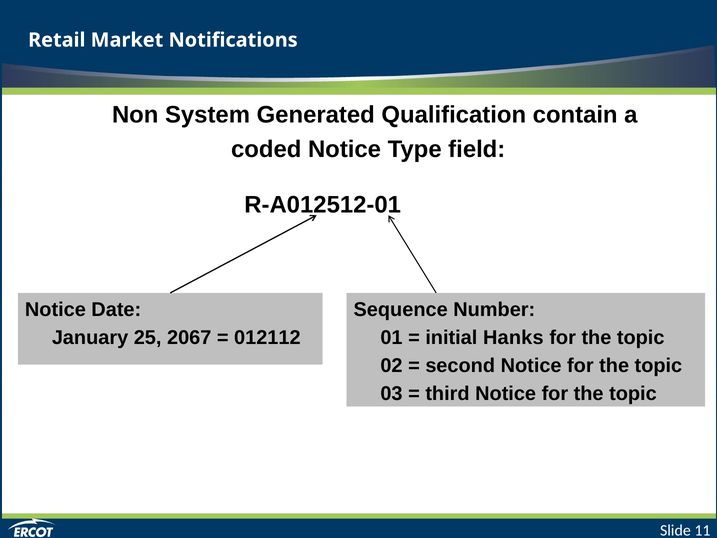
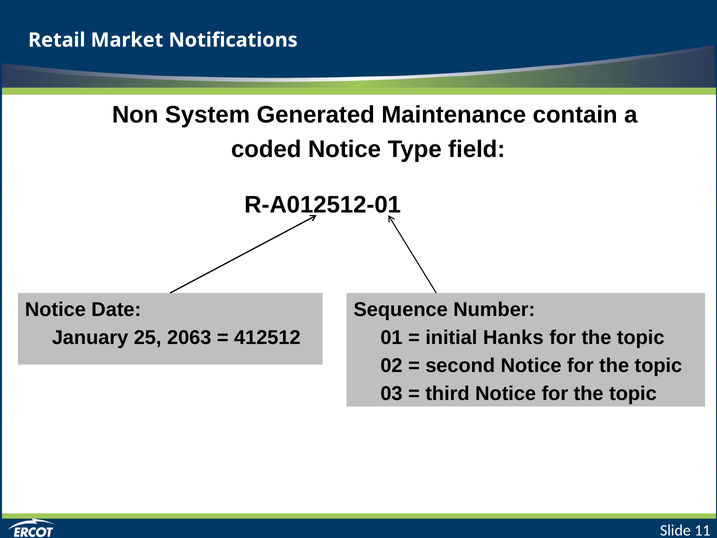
Qualification: Qualification -> Maintenance
2067: 2067 -> 2063
012112: 012112 -> 412512
